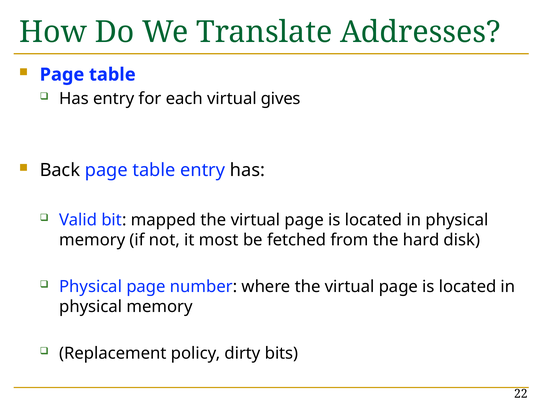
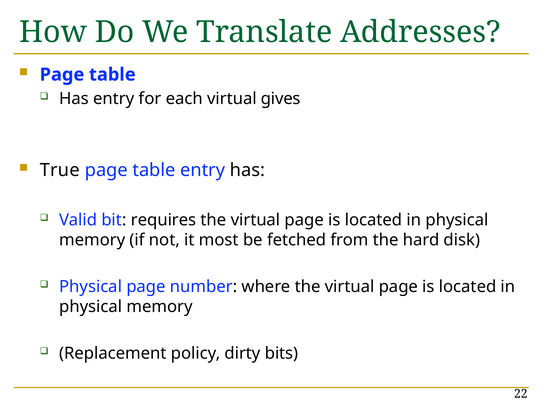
Back: Back -> True
mapped: mapped -> requires
